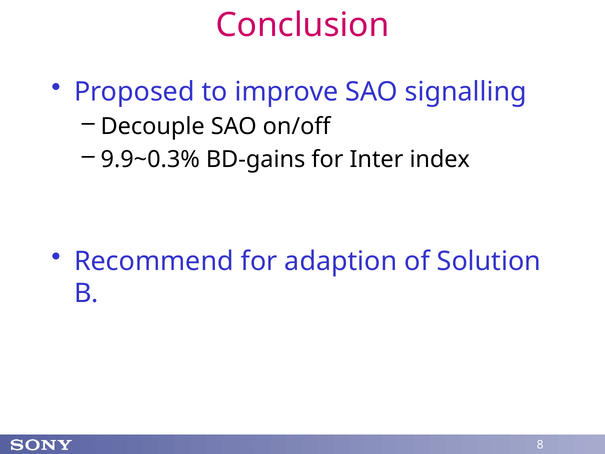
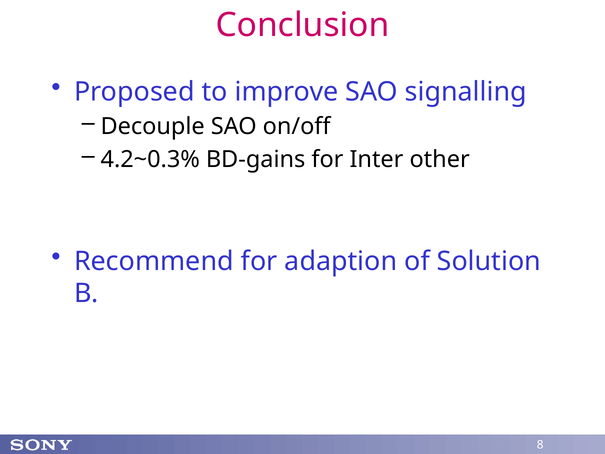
9.9~0.3%: 9.9~0.3% -> 4.2~0.3%
index: index -> other
